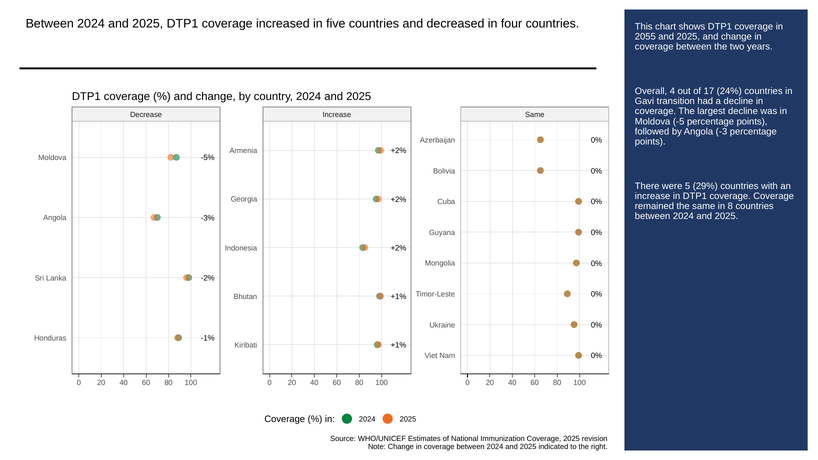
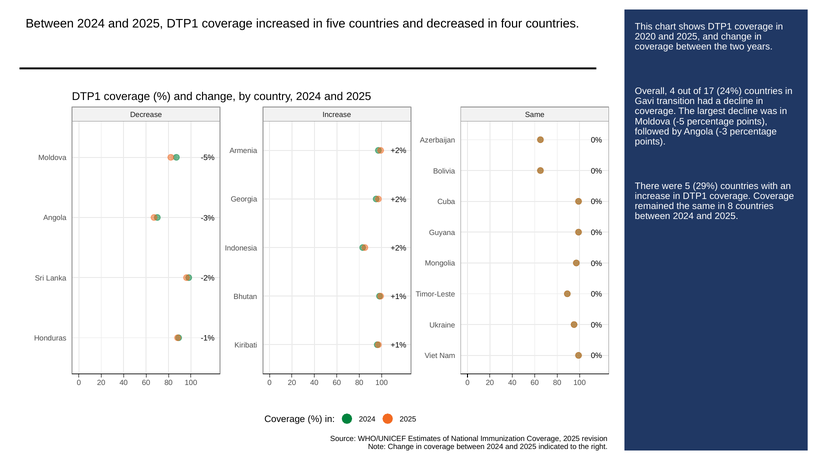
2055: 2055 -> 2020
